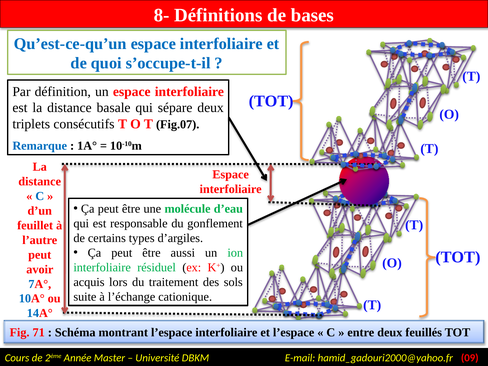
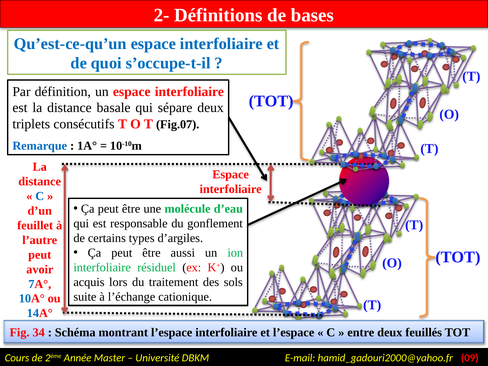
8-: 8- -> 2-
71: 71 -> 34
